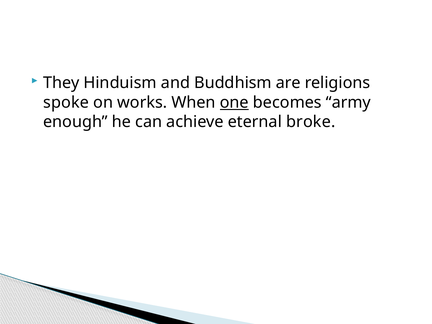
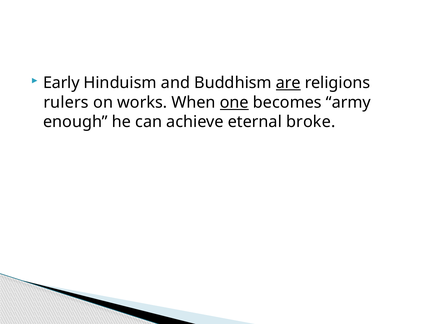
They: They -> Early
are underline: none -> present
spoke: spoke -> rulers
